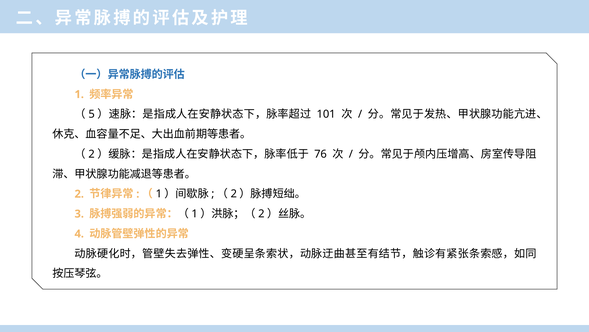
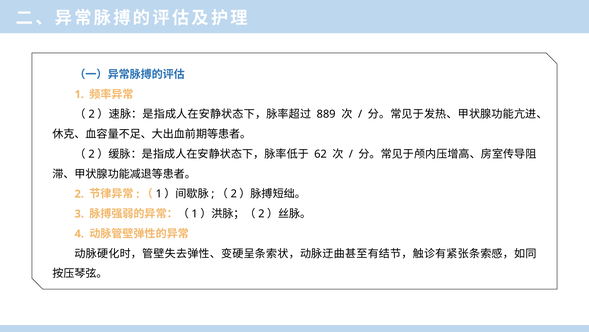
5 at (92, 114): 5 -> 2
101: 101 -> 889
76: 76 -> 62
